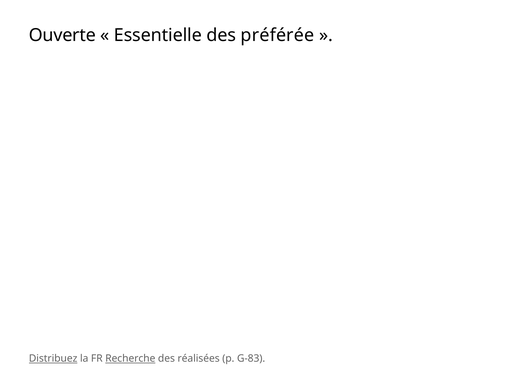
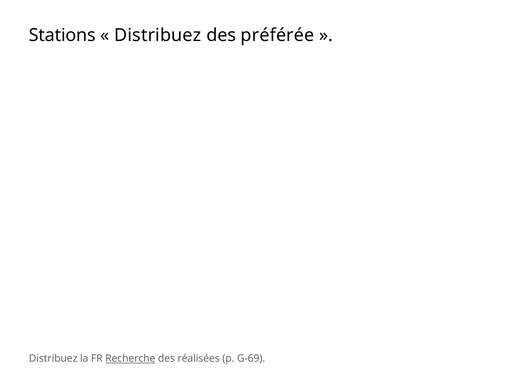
Ouverte: Ouverte -> Stations
Essentielle at (158, 35): Essentielle -> Distribuez
Distribuez at (53, 359) underline: present -> none
G-83: G-83 -> G-69
